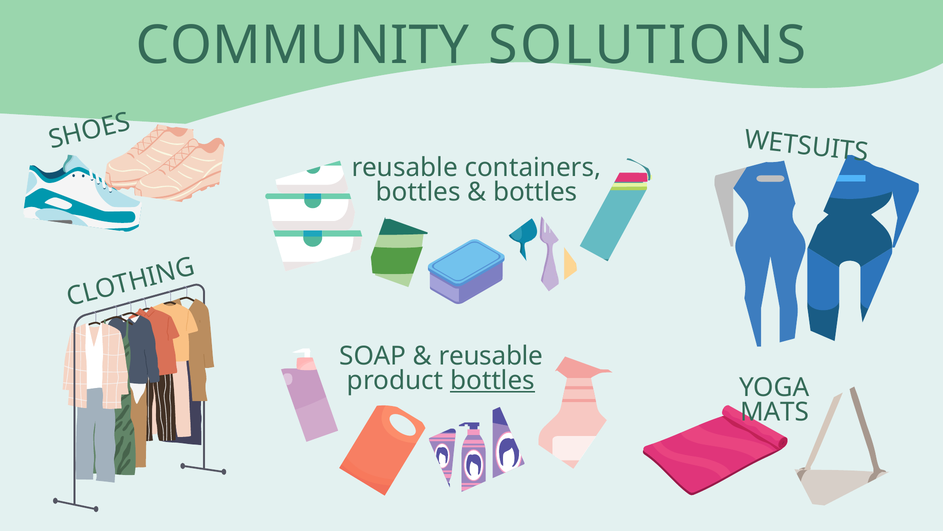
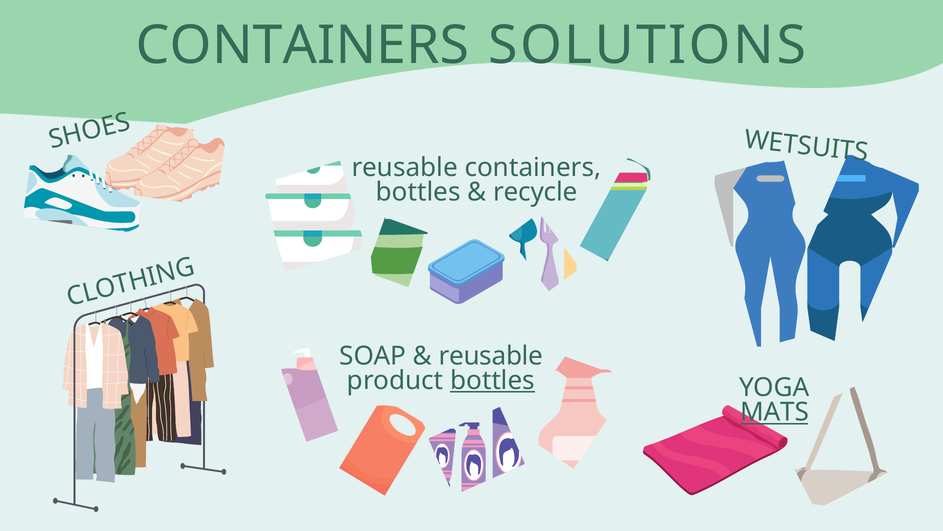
COMMUNITY at (303, 45): COMMUNITY -> CONTAINERS
bottles at (535, 192): bottles -> recycle
MATS underline: none -> present
